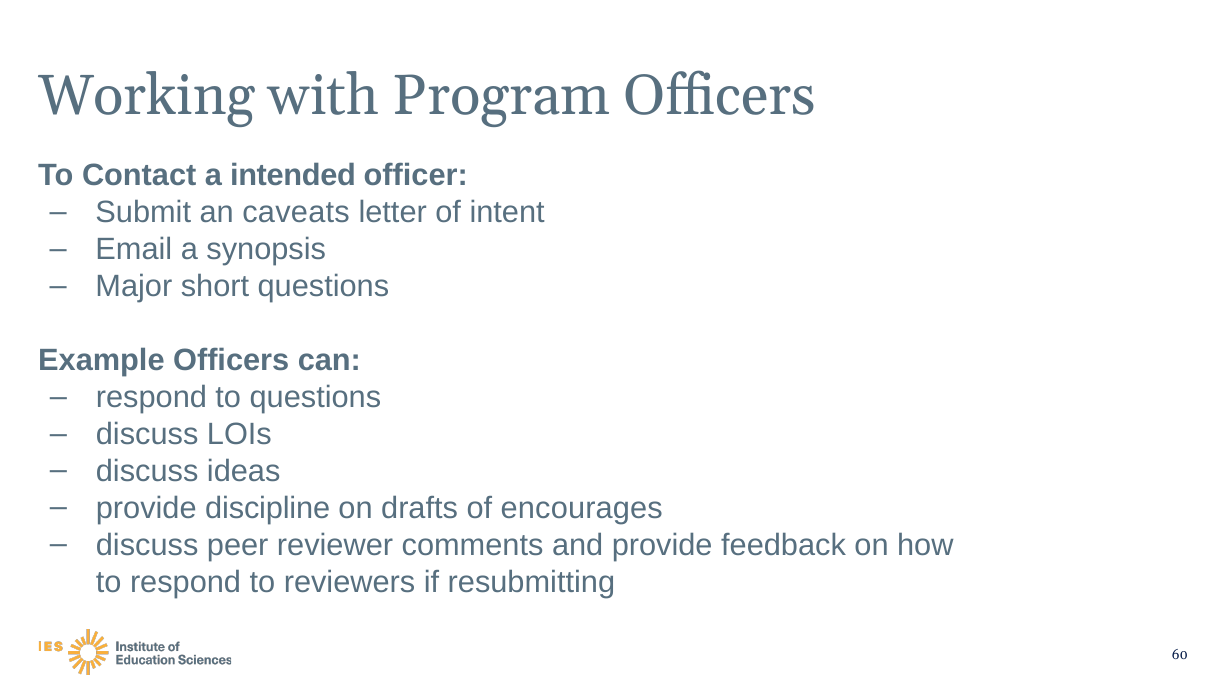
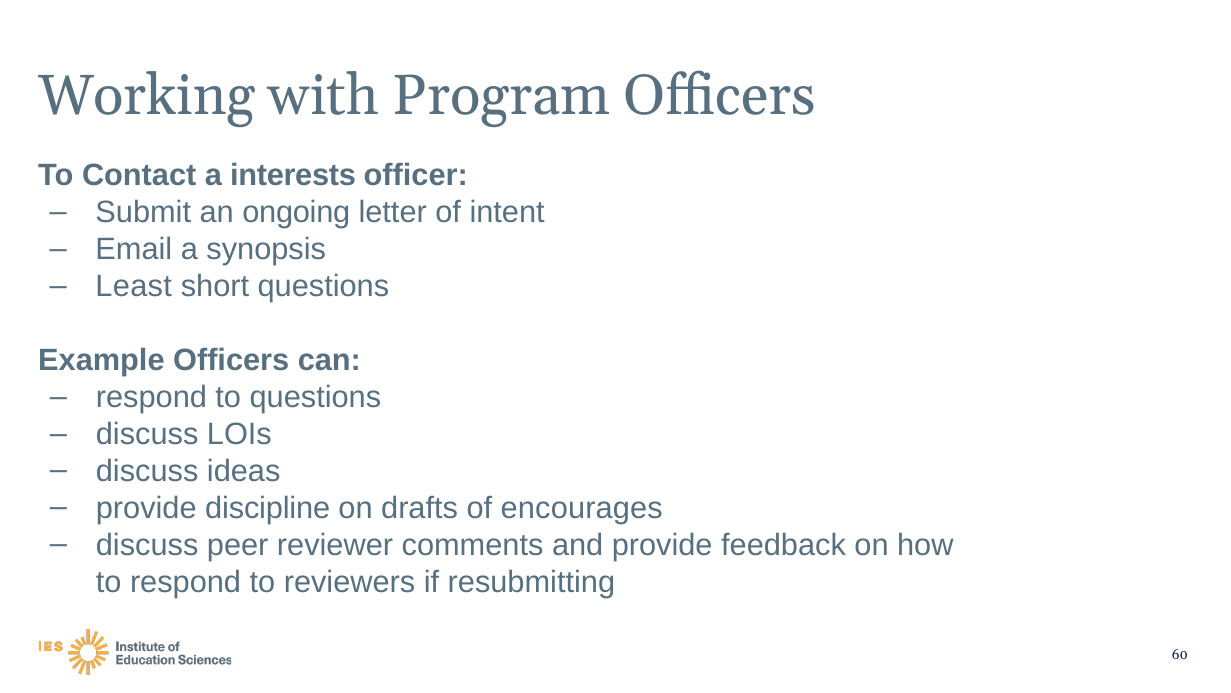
intended: intended -> interests
caveats: caveats -> ongoing
Major: Major -> Least
